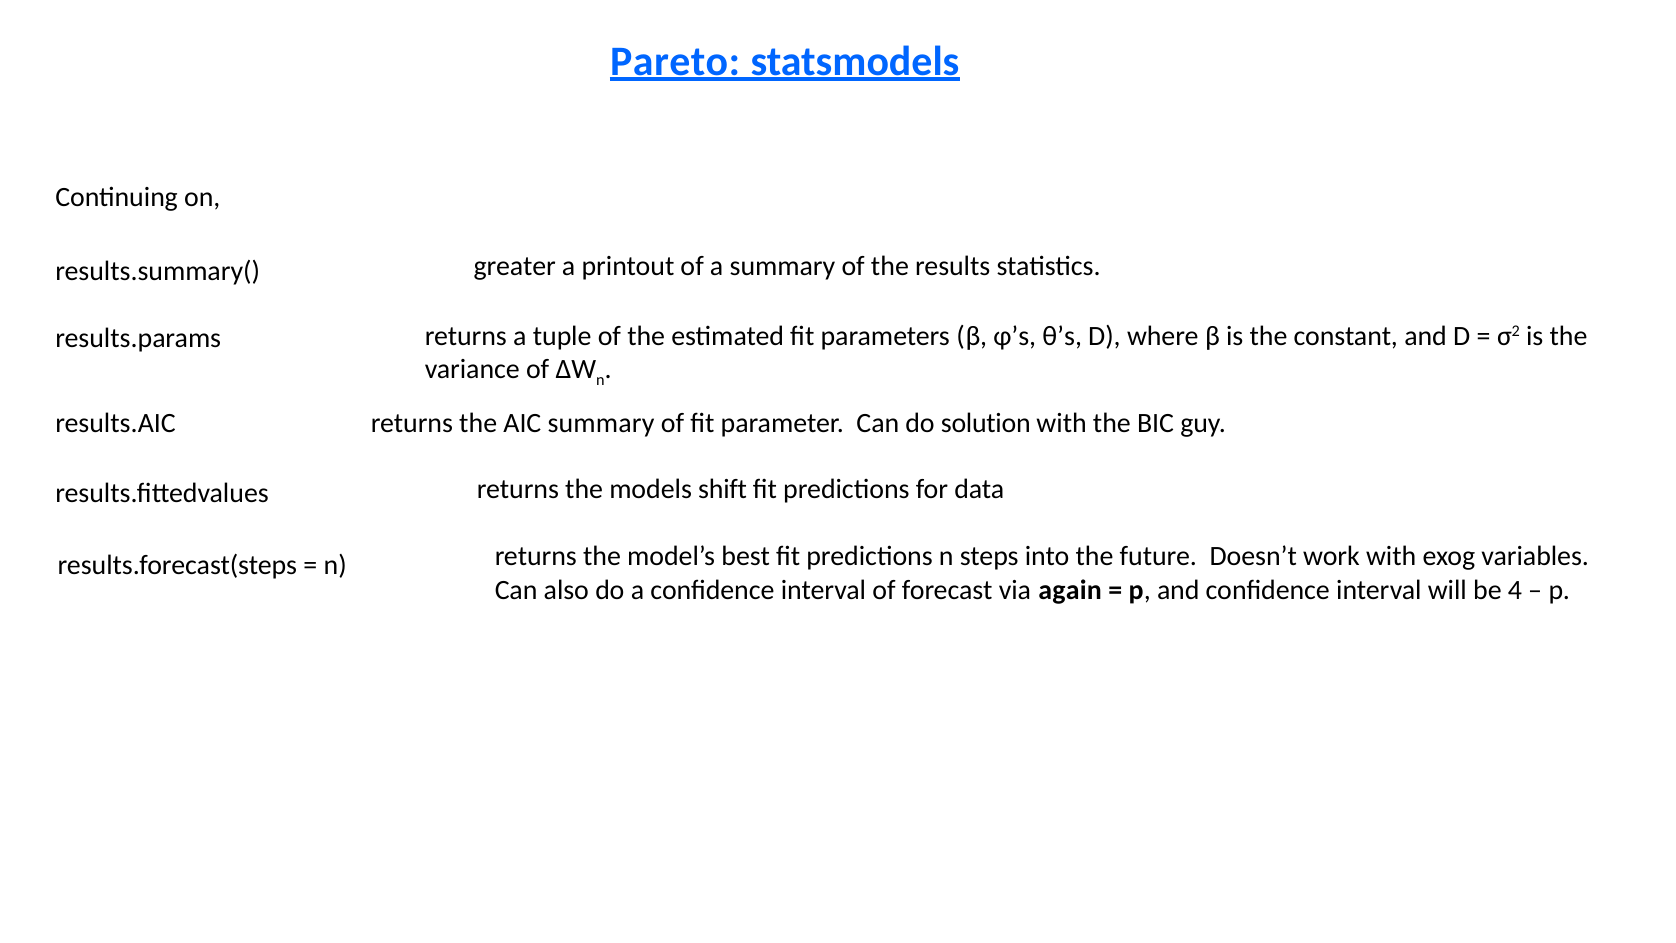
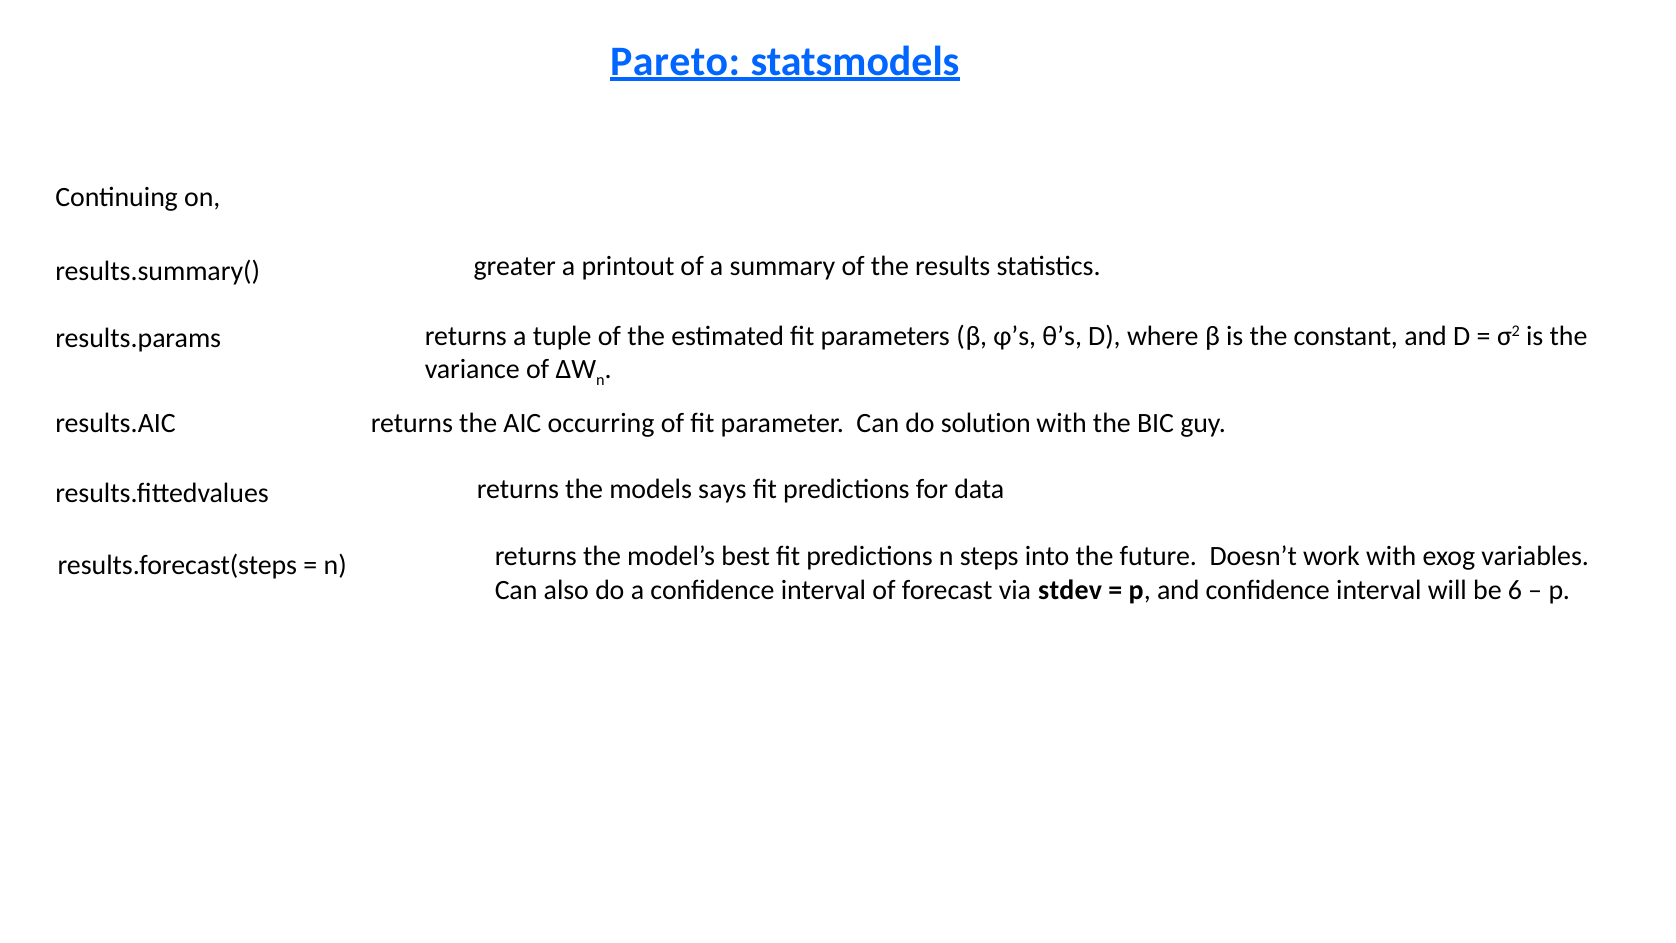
AIC summary: summary -> occurring
shift: shift -> says
again: again -> stdev
4: 4 -> 6
